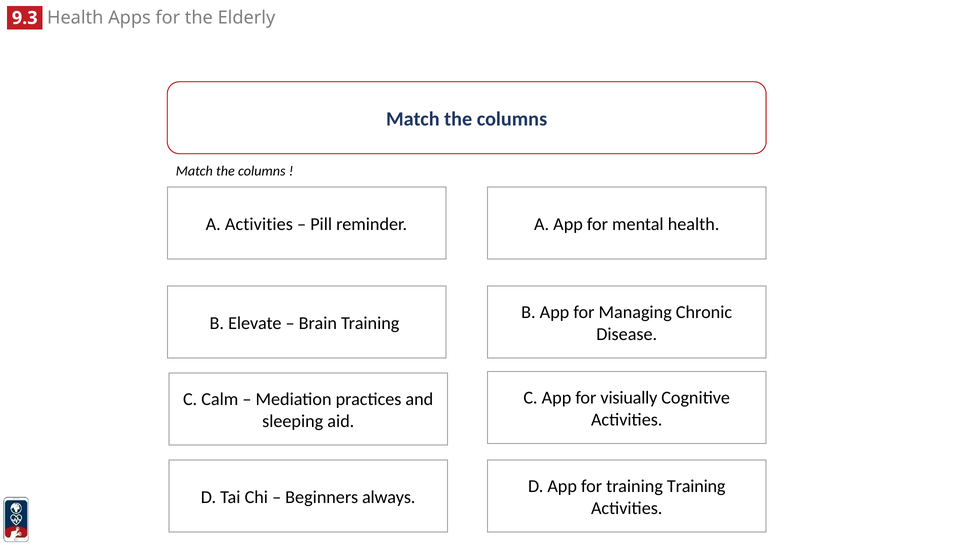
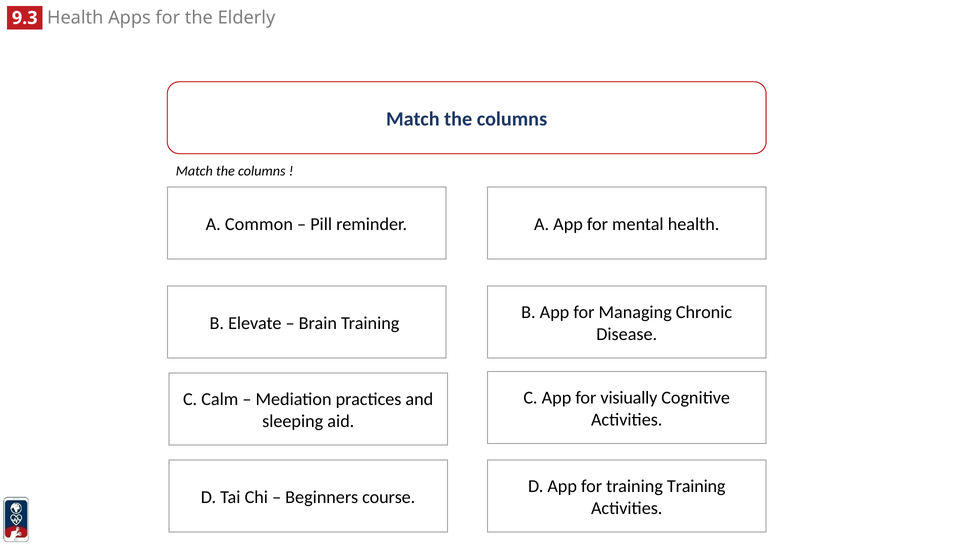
A Activities: Activities -> Common
always: always -> course
